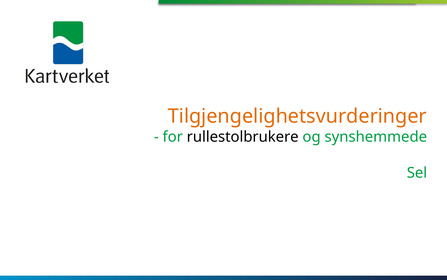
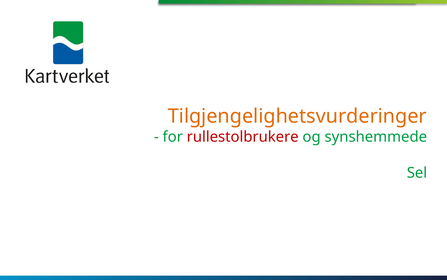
rullestolbrukere colour: black -> red
